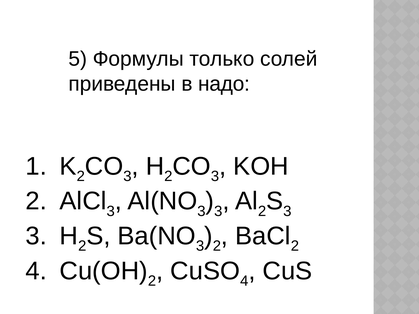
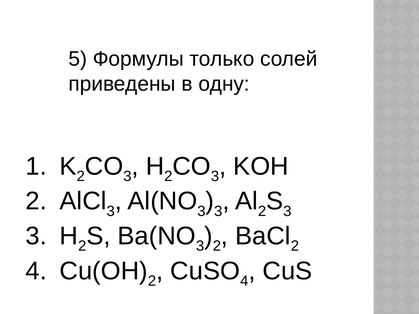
надо: надо -> одну
